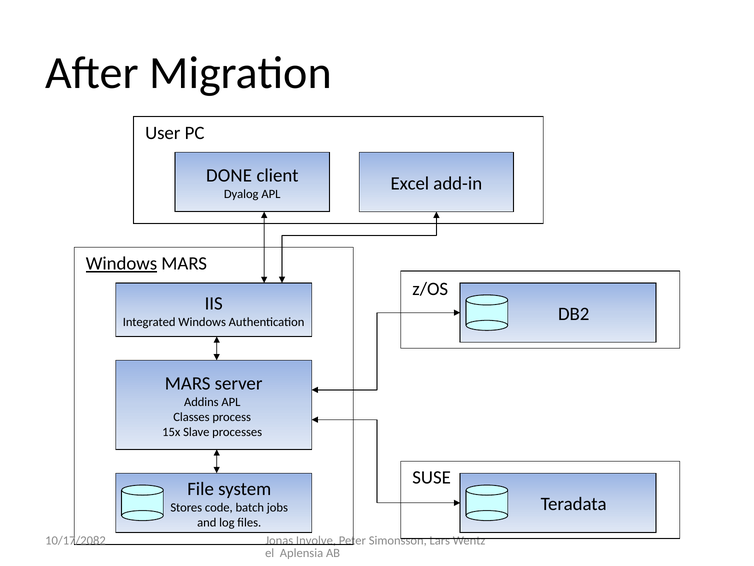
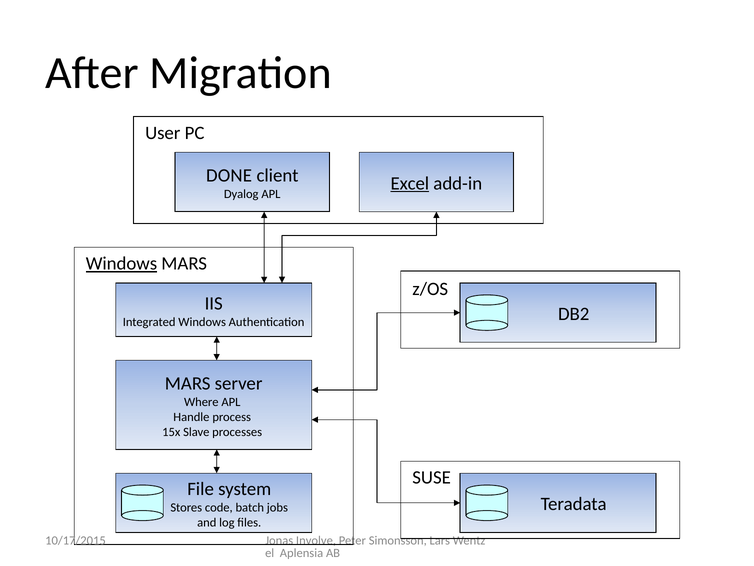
Excel underline: none -> present
Addins: Addins -> Where
Classes: Classes -> Handle
10/17/2082: 10/17/2082 -> 10/17/2015
